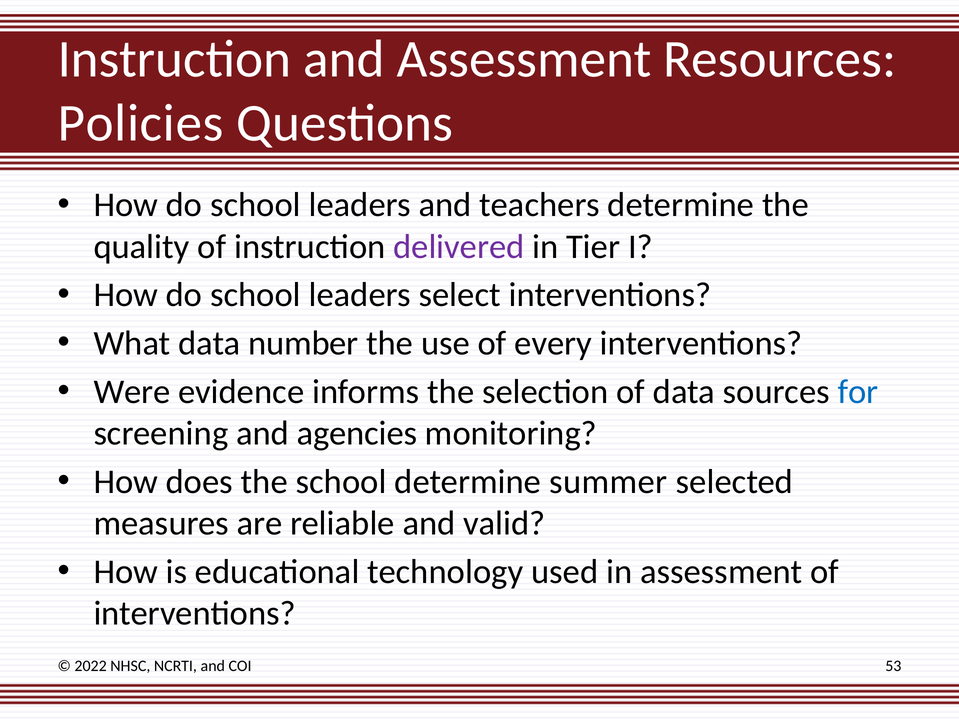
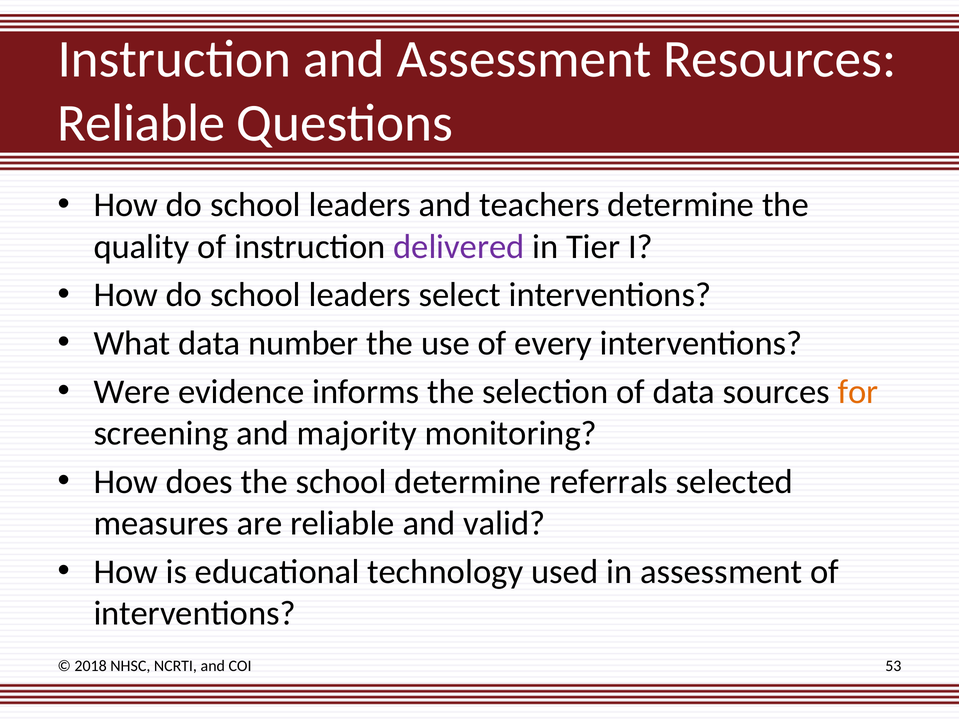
Policies at (141, 123): Policies -> Reliable
for colour: blue -> orange
agencies: agencies -> majority
summer: summer -> referrals
2022: 2022 -> 2018
